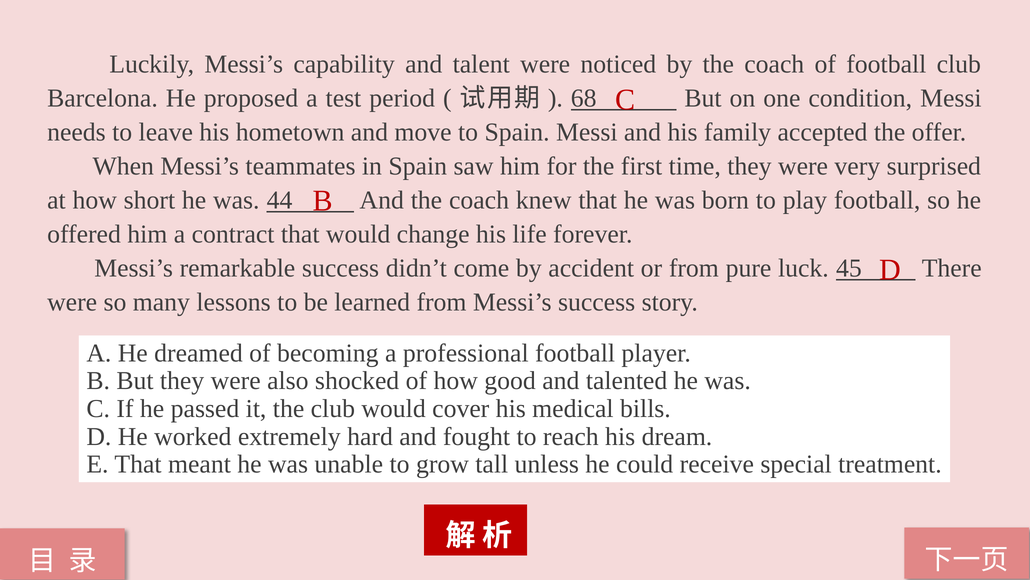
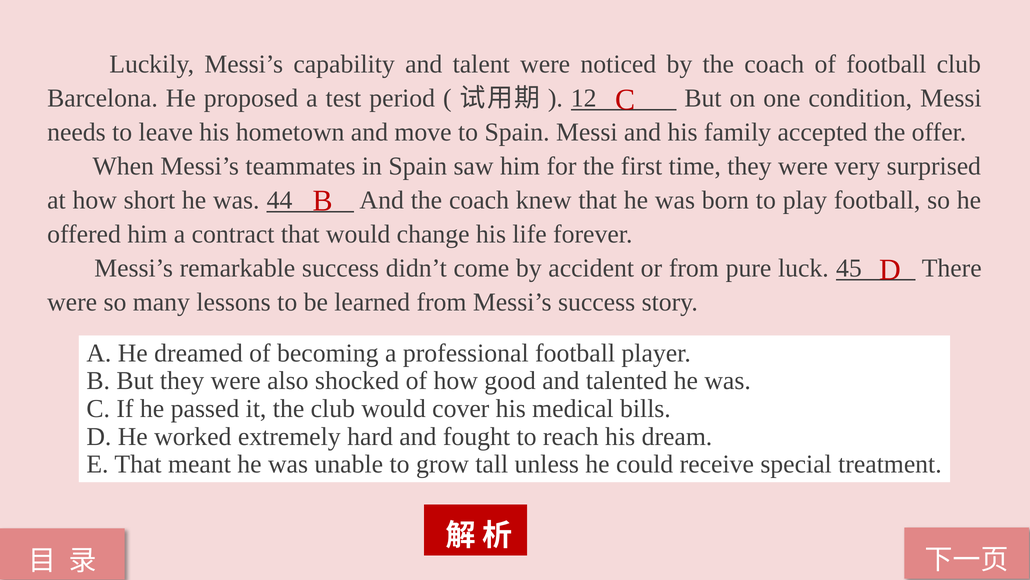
68: 68 -> 12
